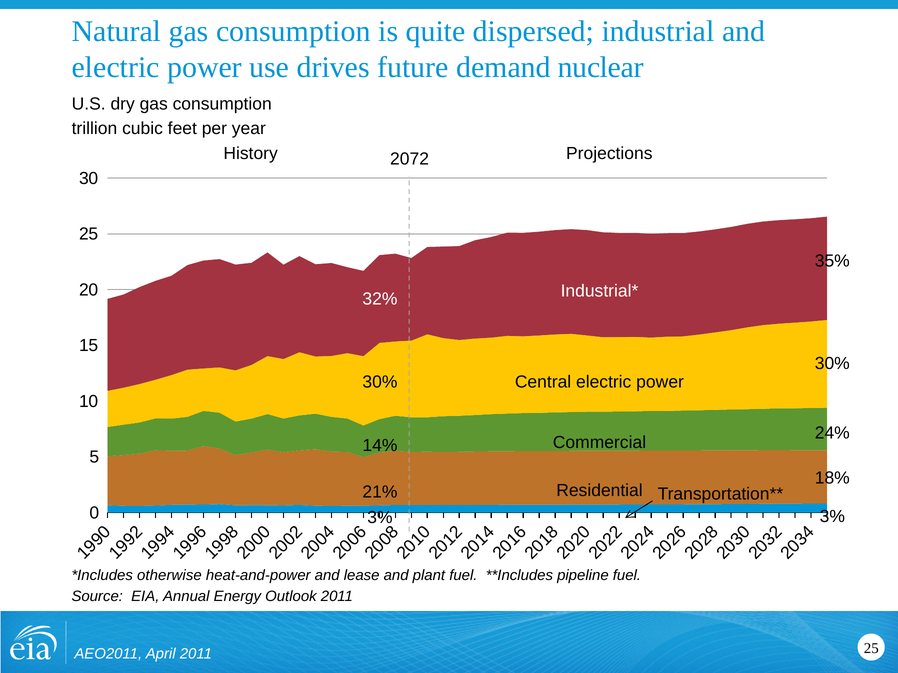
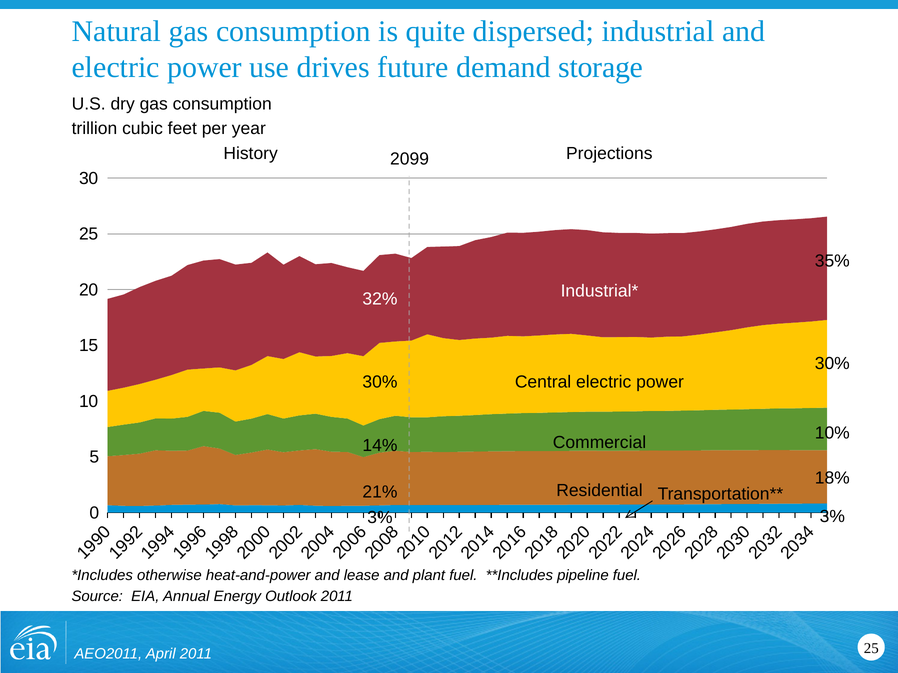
nuclear: nuclear -> storage
2072: 2072 -> 2099
24%: 24% -> 10%
